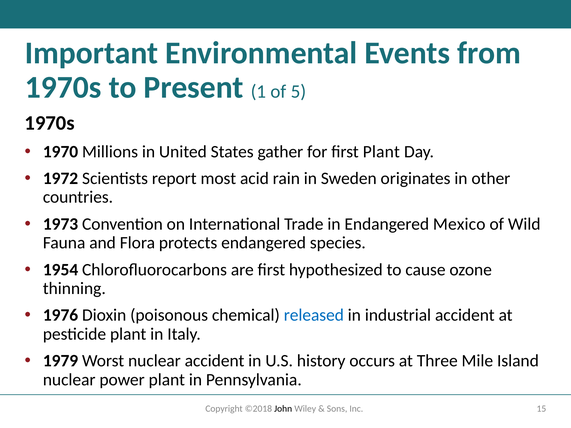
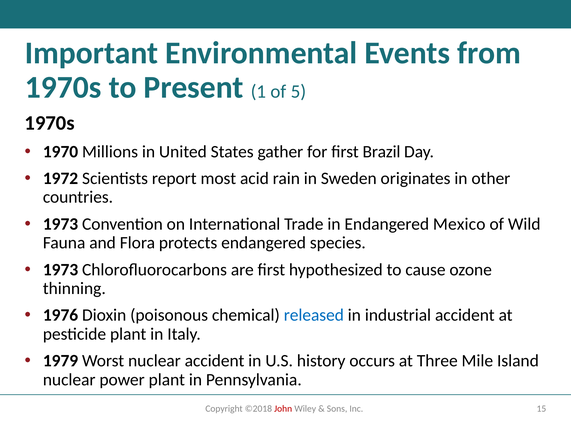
first Plant: Plant -> Brazil
54 at (69, 270): 54 -> 73
John colour: black -> red
